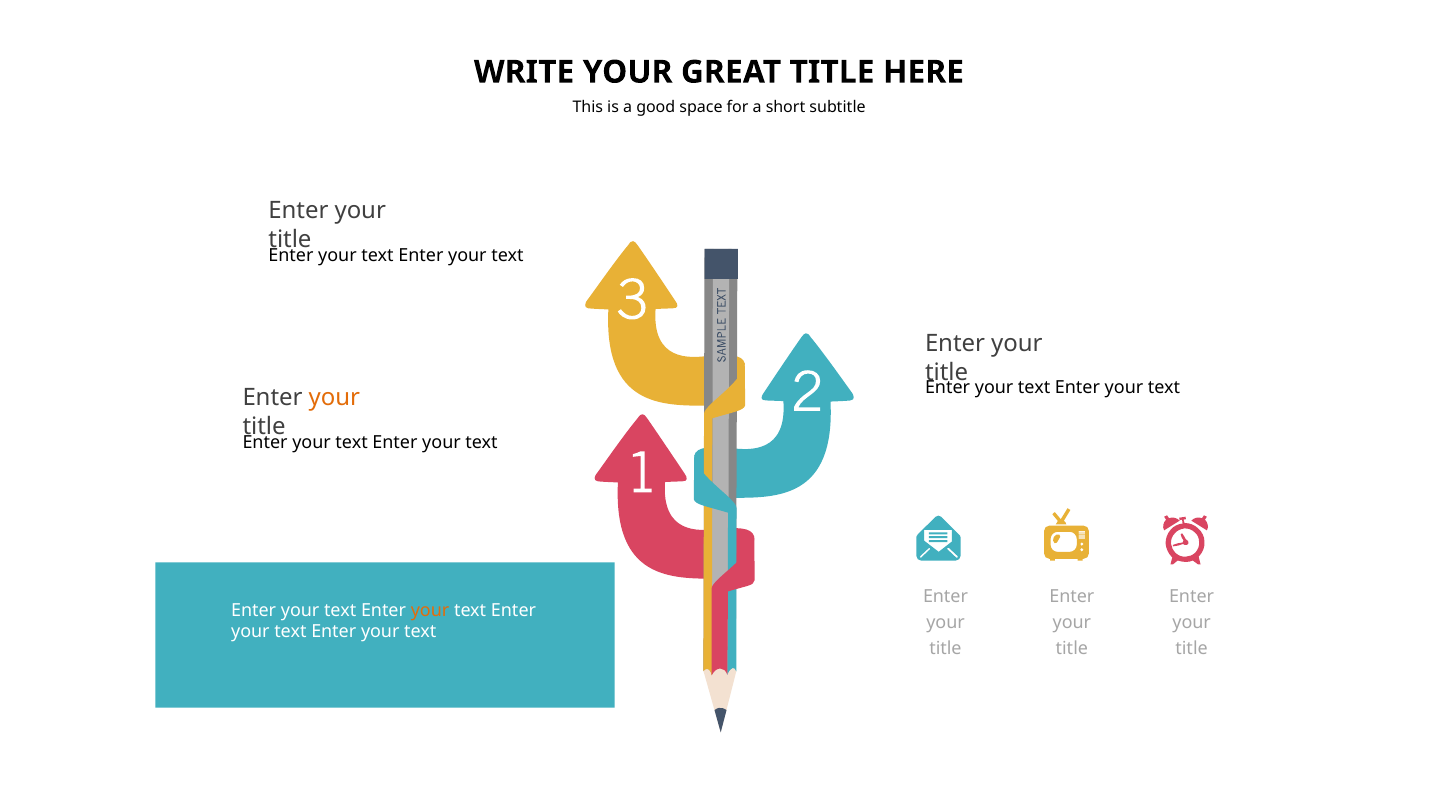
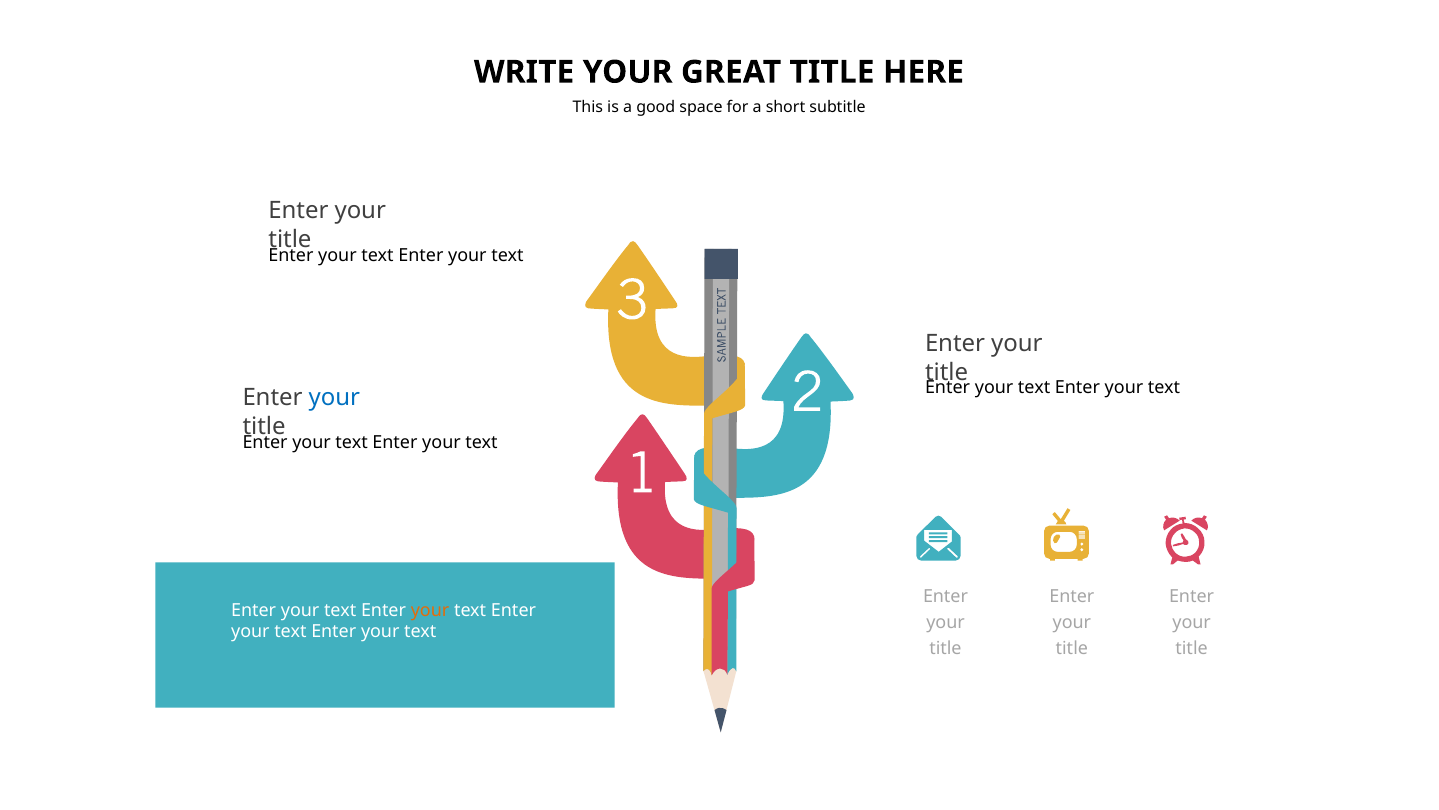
your at (334, 398) colour: orange -> blue
